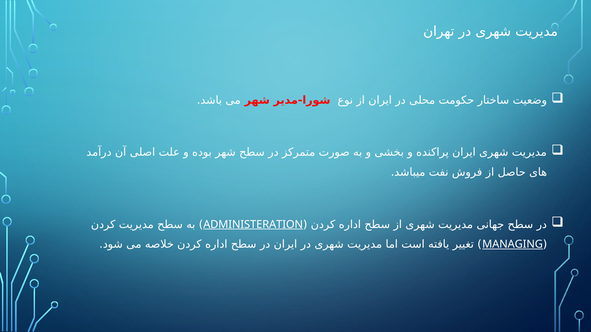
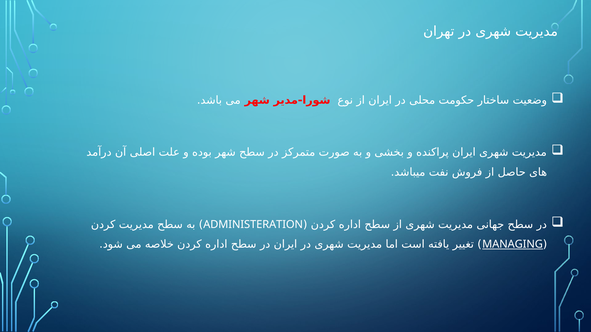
ADMINISTERATION underline: present -> none
